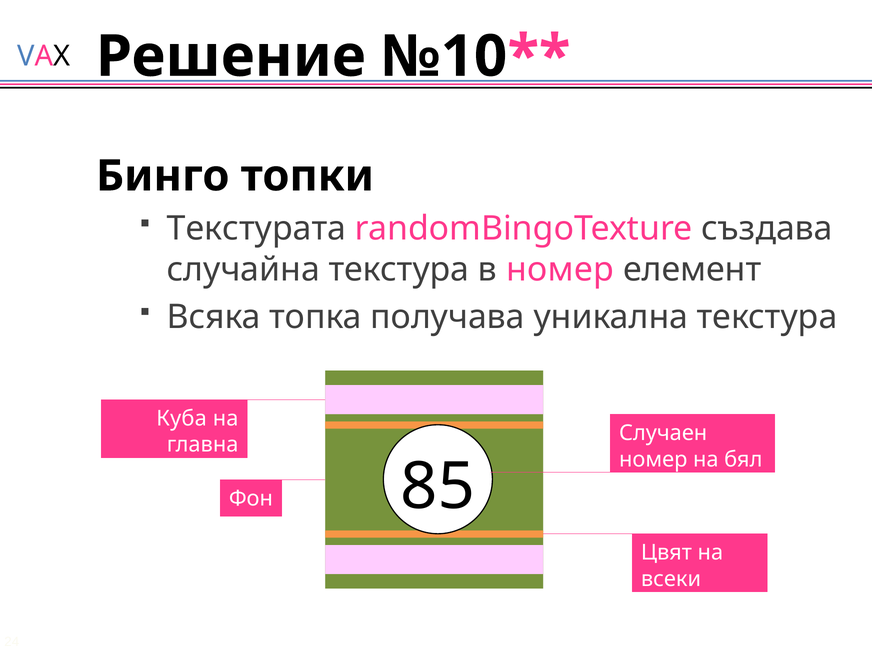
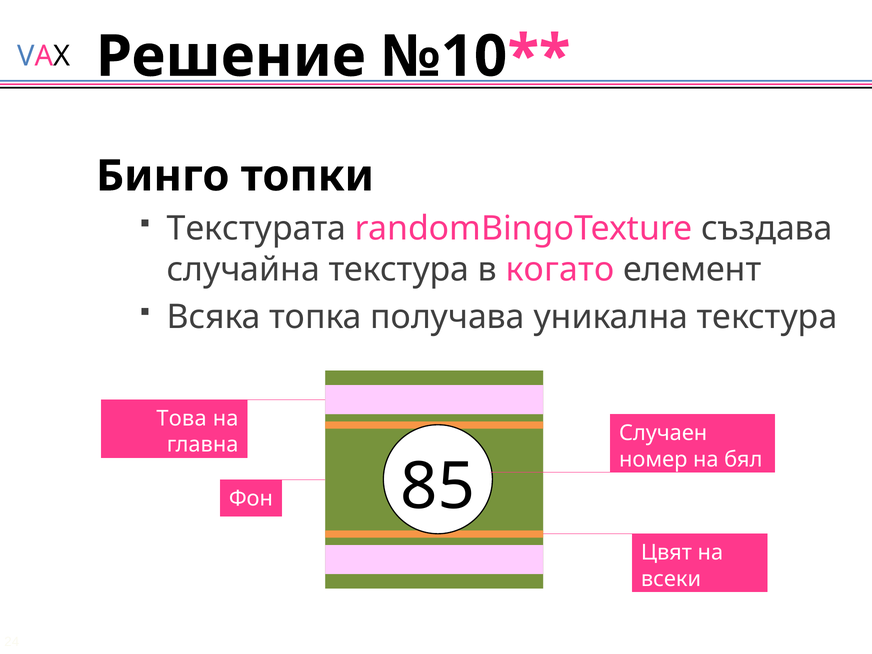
в номер: номер -> когато
Куба: Куба -> Това
